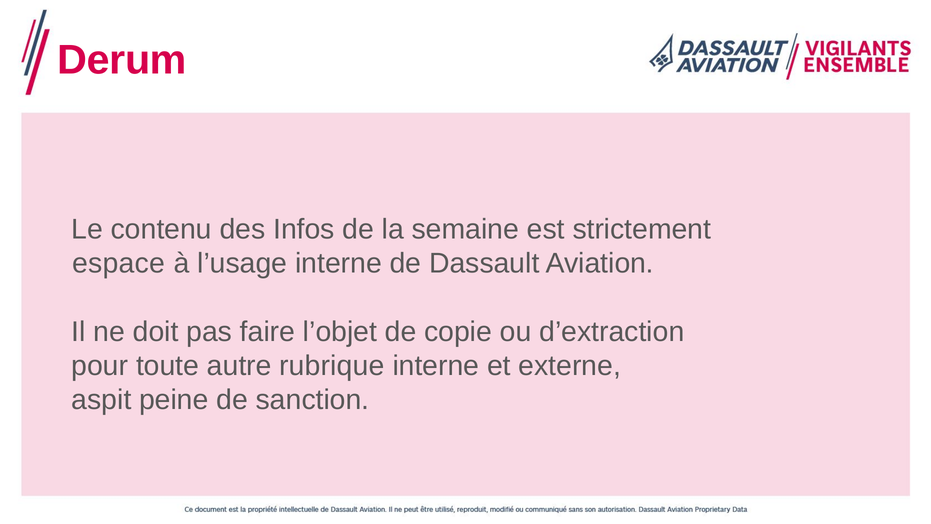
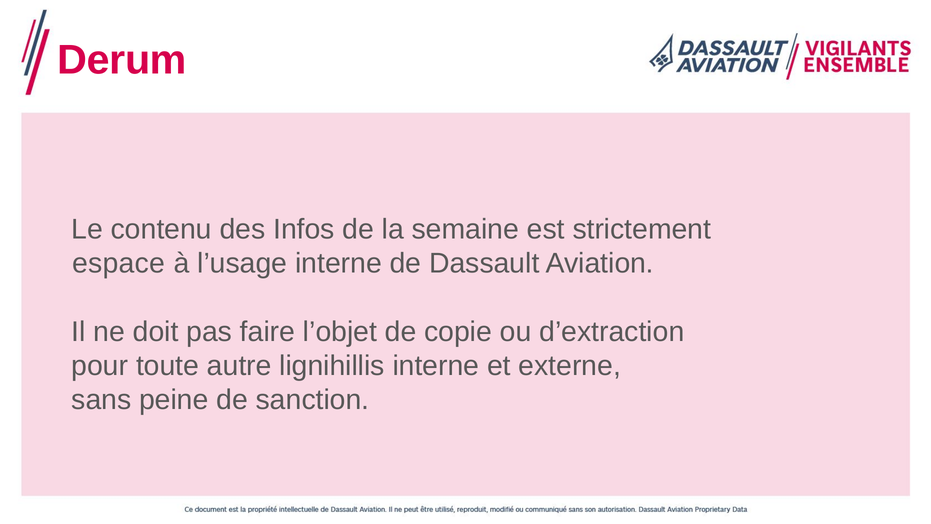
rubrique: rubrique -> lignihillis
aspit: aspit -> sans
